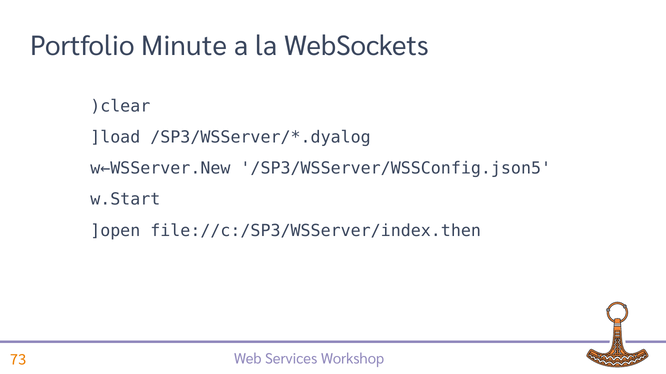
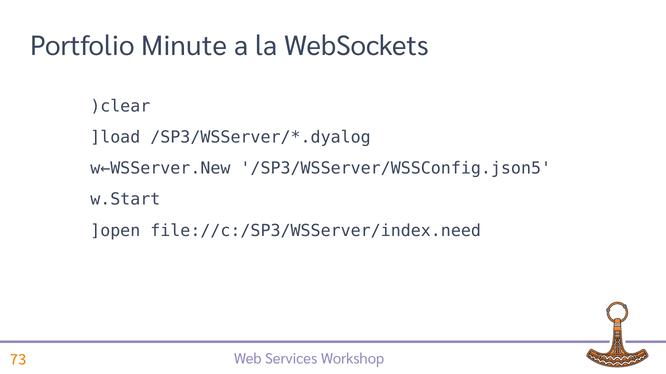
file://c:/SP3/WSServer/index.then: file://c:/SP3/WSServer/index.then -> file://c:/SP3/WSServer/index.need
